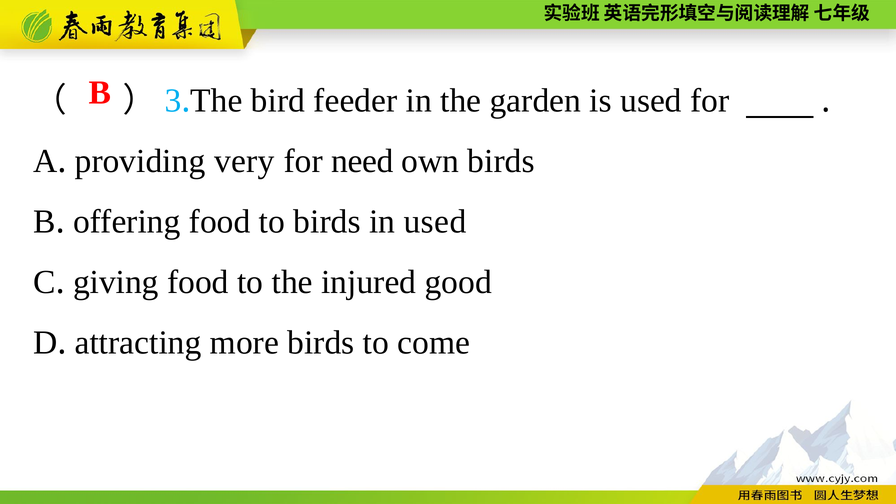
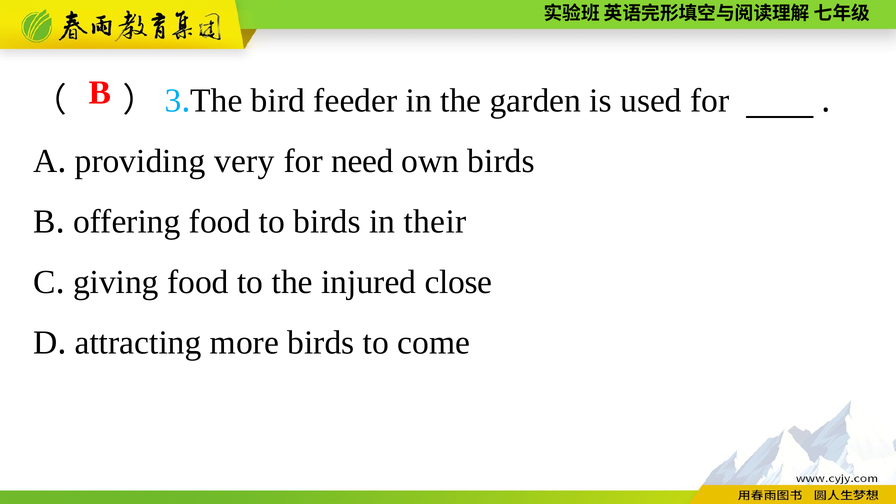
in used: used -> their
good: good -> close
